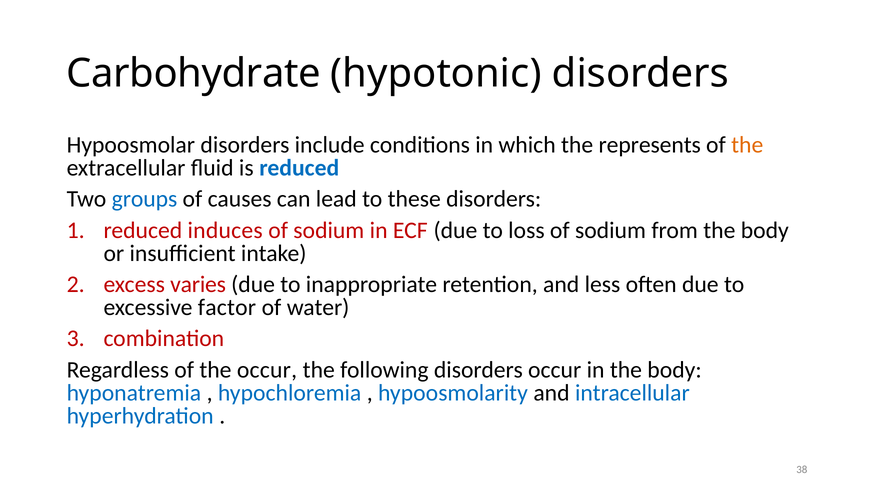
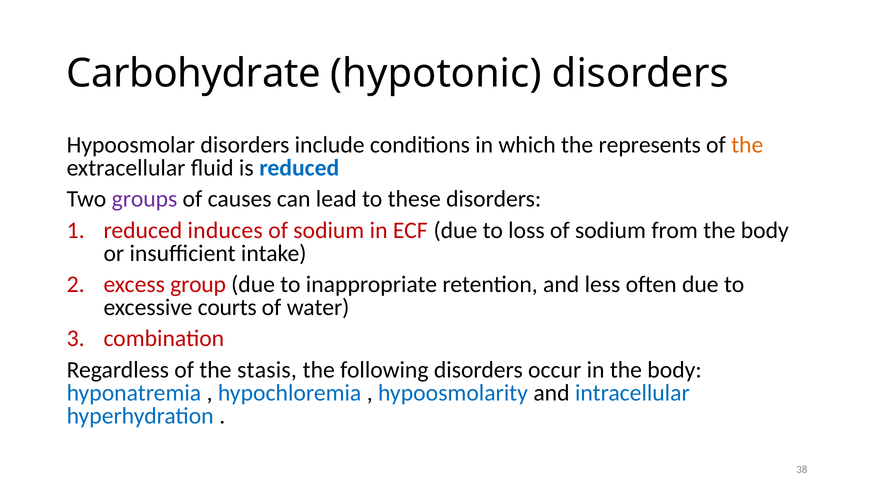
groups colour: blue -> purple
varies: varies -> group
factor: factor -> courts
the occur: occur -> stasis
